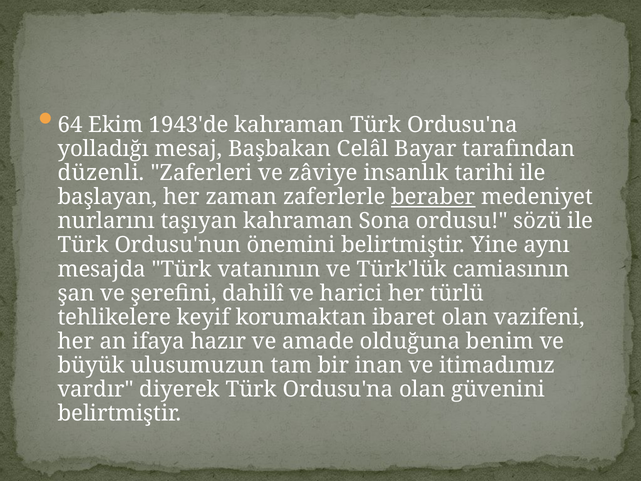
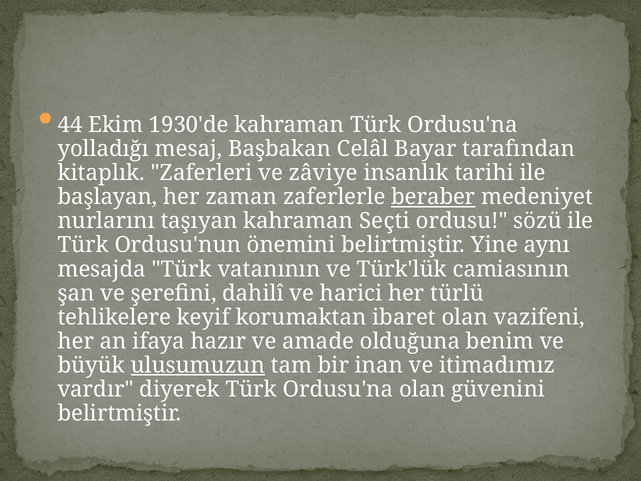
64: 64 -> 44
1943'de: 1943'de -> 1930'de
düzenli: düzenli -> kitaplık
Sona: Sona -> Seçti
ulusumuzun underline: none -> present
